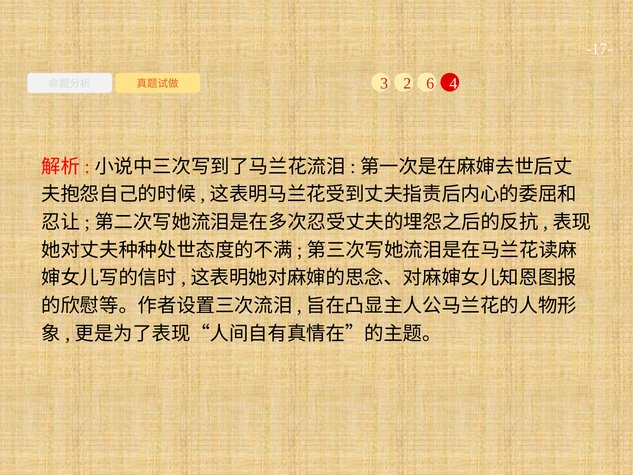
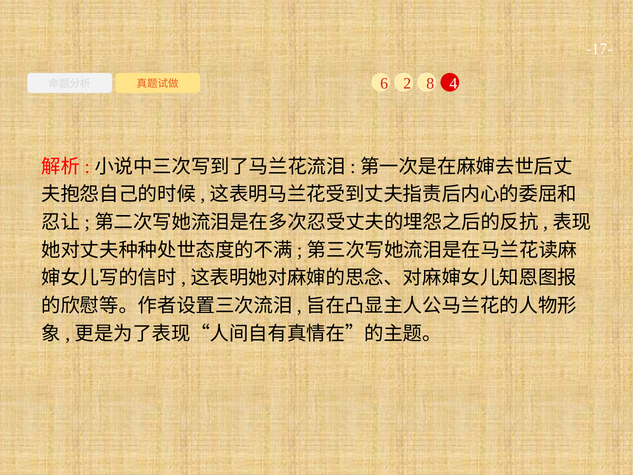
3: 3 -> 6
6: 6 -> 8
